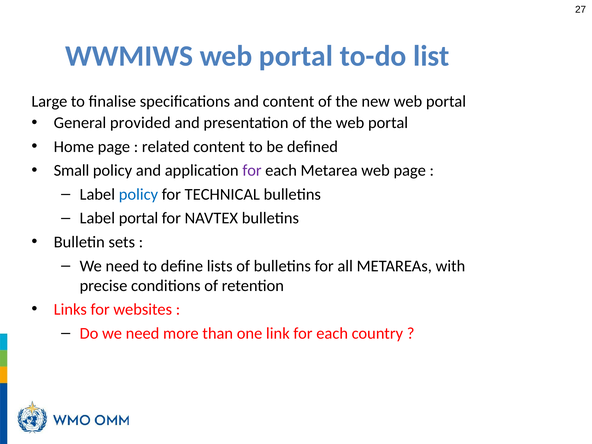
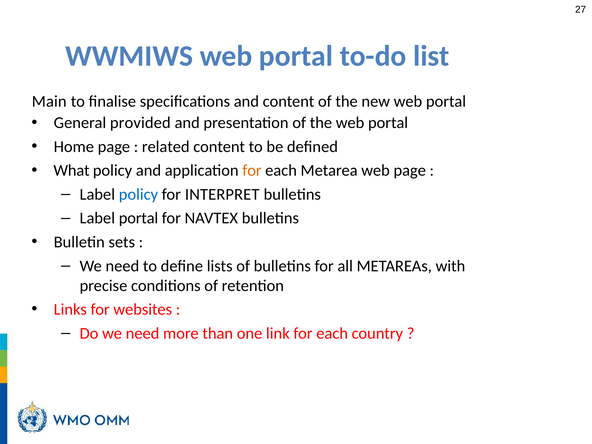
Large: Large -> Main
Small: Small -> What
for at (252, 171) colour: purple -> orange
TECHNICAL: TECHNICAL -> INTERPRET
